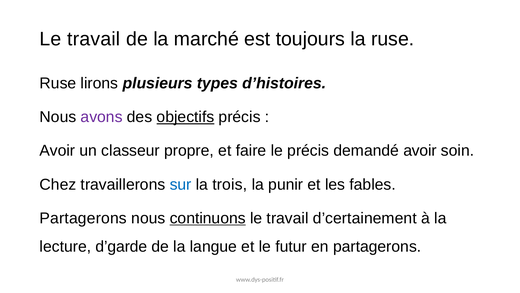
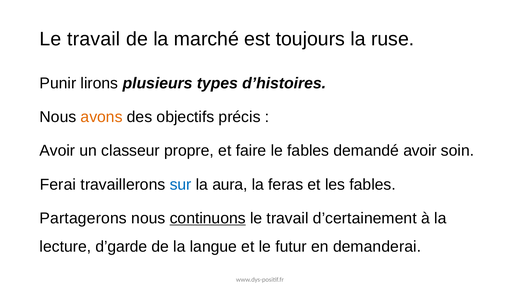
Ruse at (58, 83): Ruse -> Punir
avons colour: purple -> orange
objectifs underline: present -> none
le précis: précis -> fables
Chez: Chez -> Ferai
trois: trois -> aura
punir: punir -> feras
en partagerons: partagerons -> demanderai
